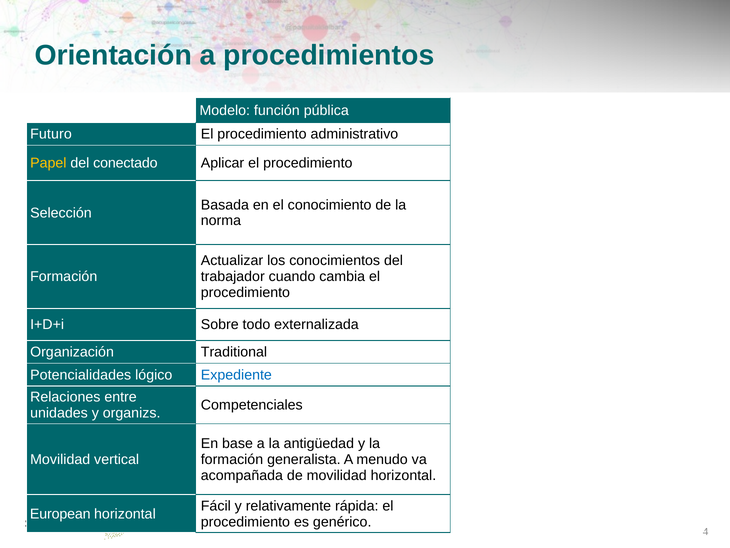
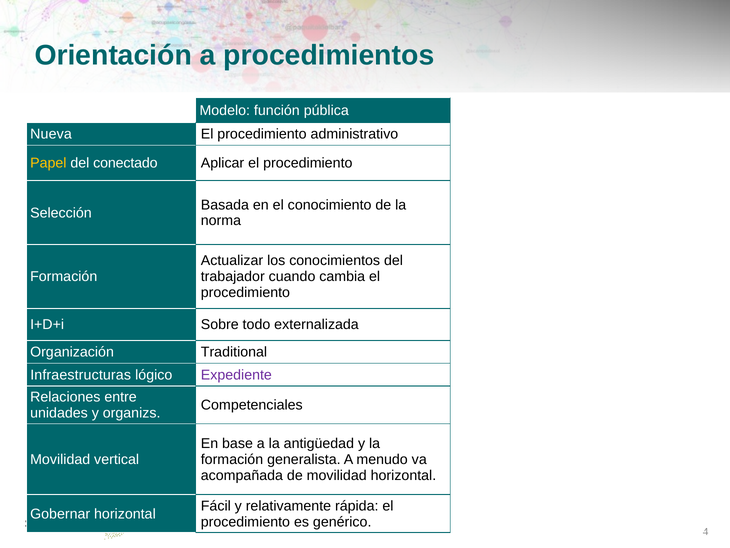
Futuro: Futuro -> Nueva
Potencialidades: Potencialidades -> Infraestructuras
Expediente colour: blue -> purple
European: European -> Gobernar
